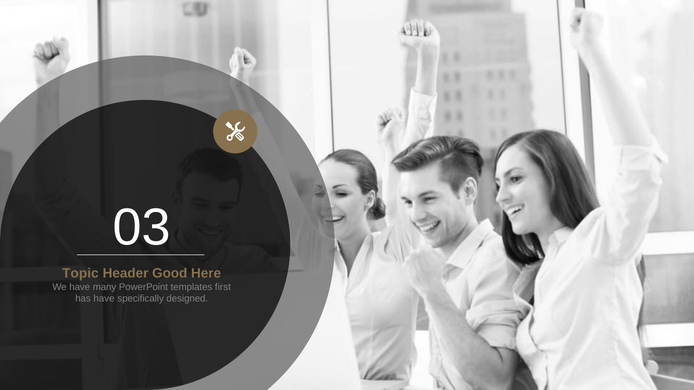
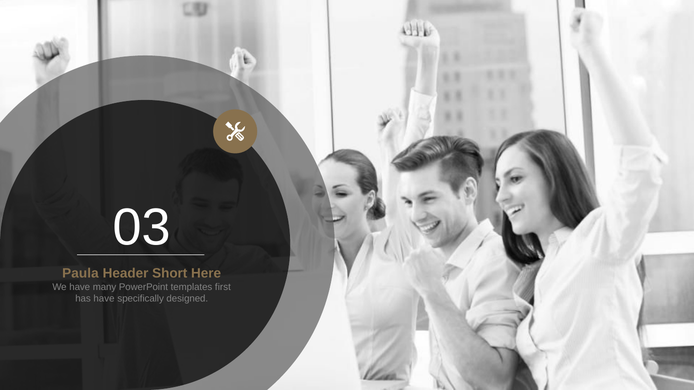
Topic: Topic -> Paula
Good: Good -> Short
